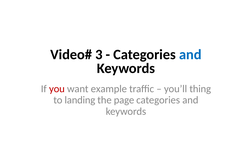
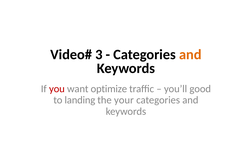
and at (190, 54) colour: blue -> orange
example: example -> optimize
thing: thing -> good
page: page -> your
